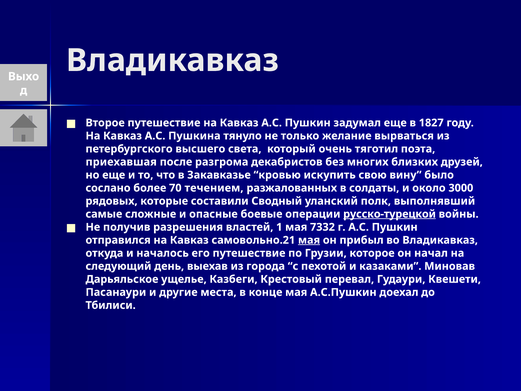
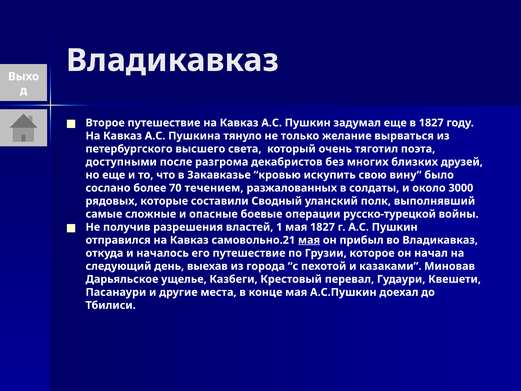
приехавшая: приехавшая -> доступными
русско-турецкой underline: present -> none
мая 7332: 7332 -> 1827
